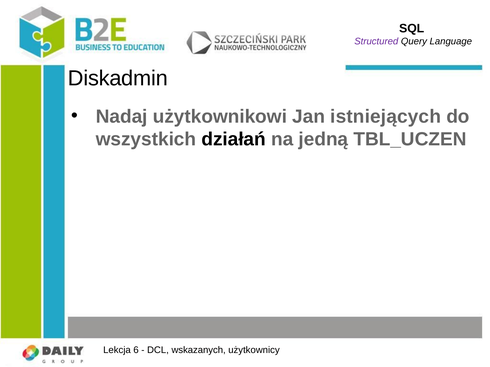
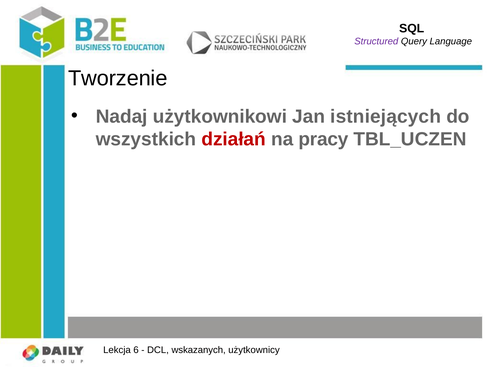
Diskadmin: Diskadmin -> Tworzenie
działań colour: black -> red
jedną: jedną -> pracy
